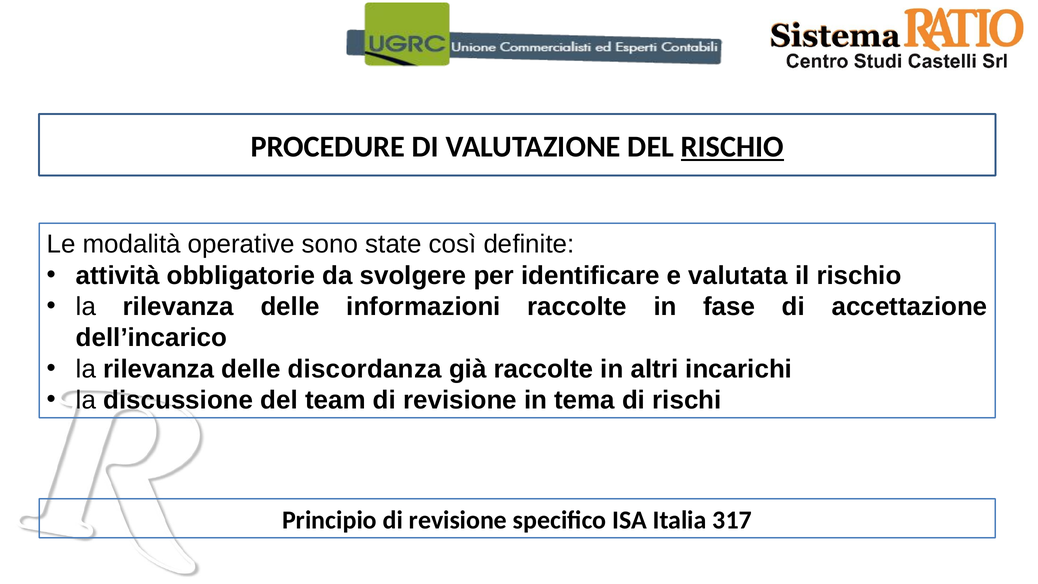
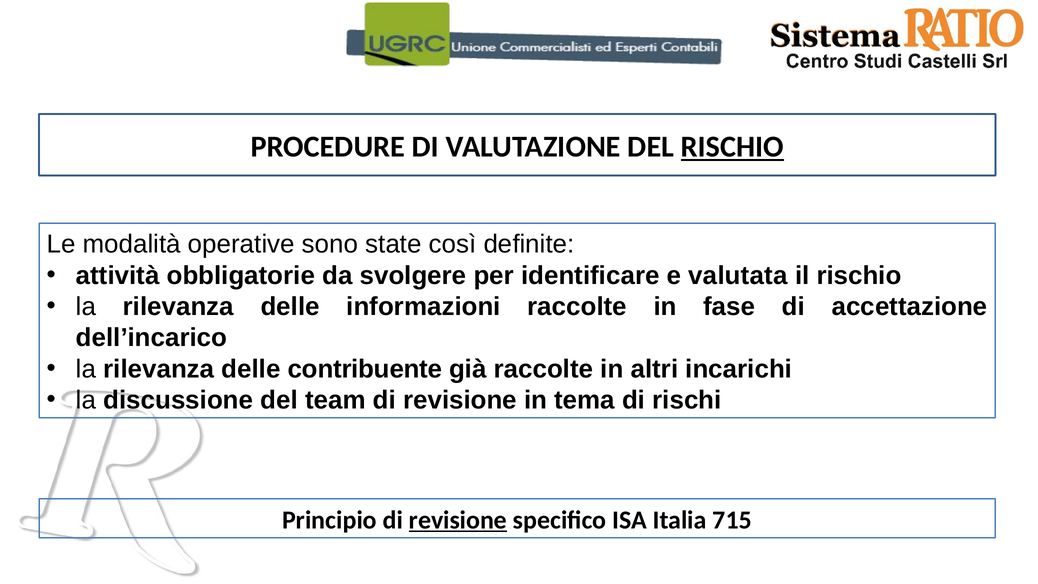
discordanza: discordanza -> contribuente
revisione at (458, 520) underline: none -> present
317: 317 -> 715
